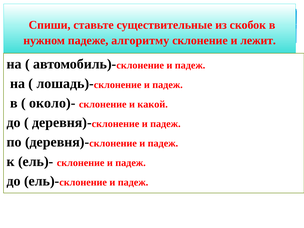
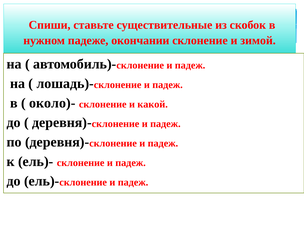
алгоритму: алгоритму -> окончании
лежит: лежит -> зимой
